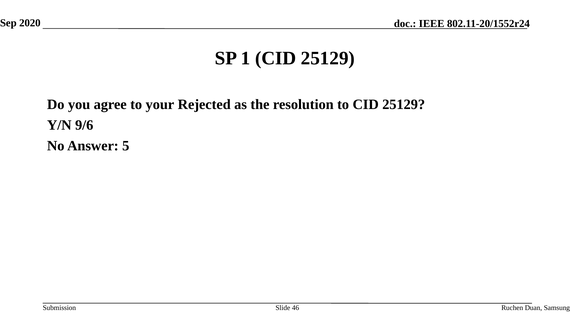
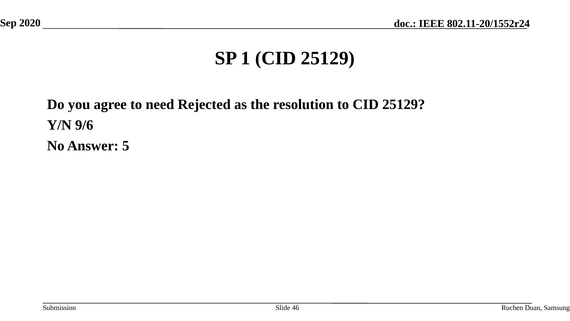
your: your -> need
